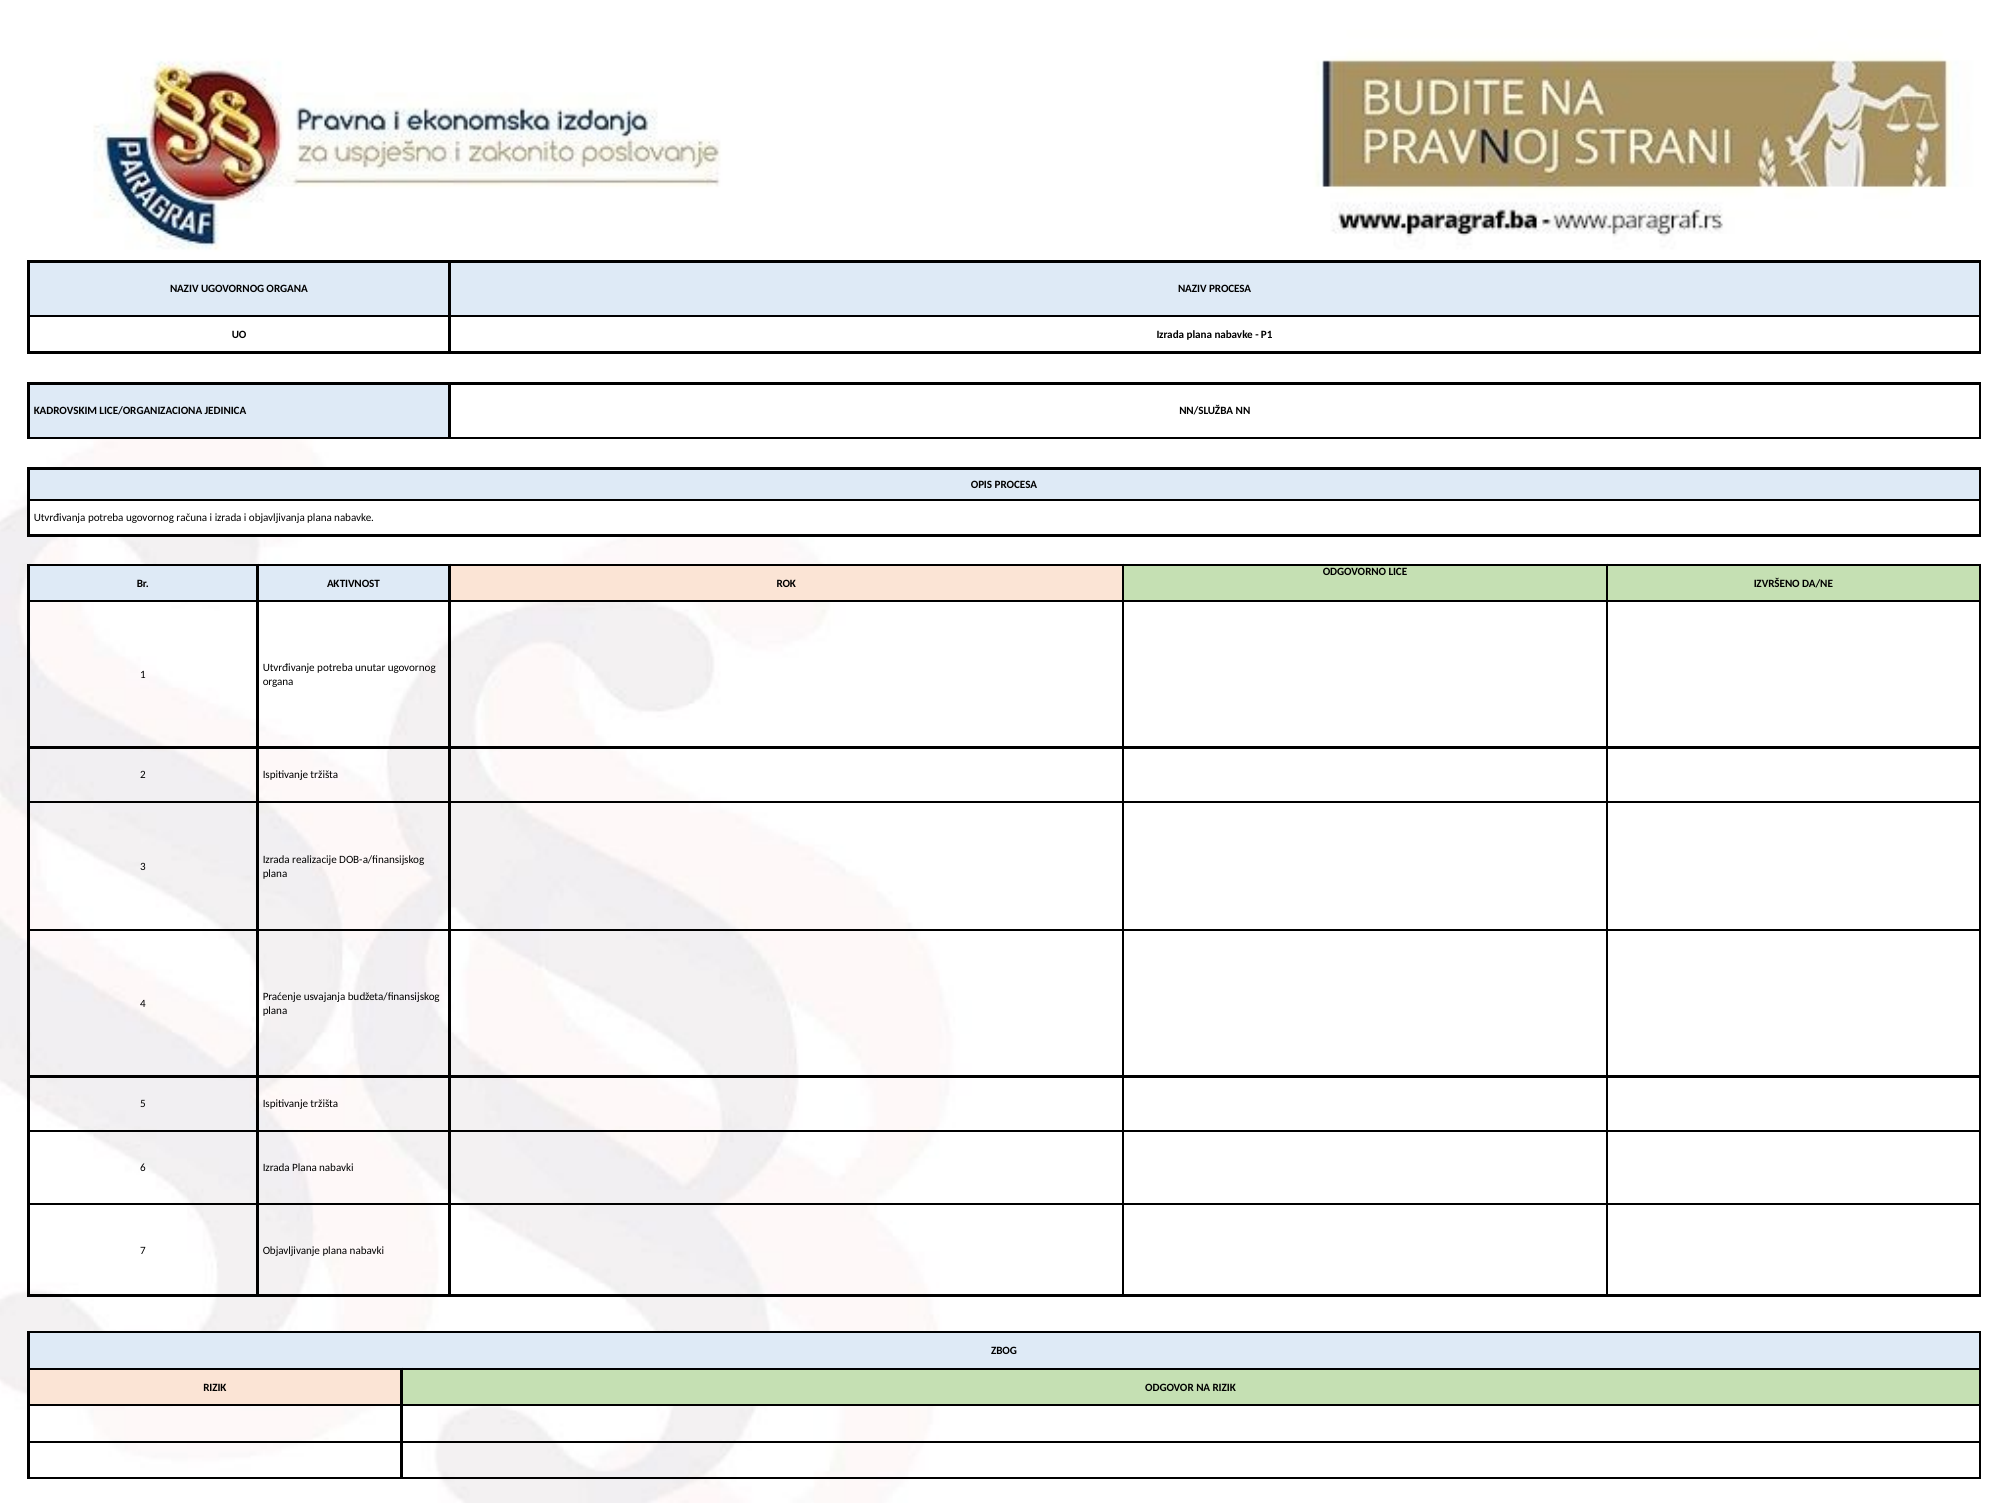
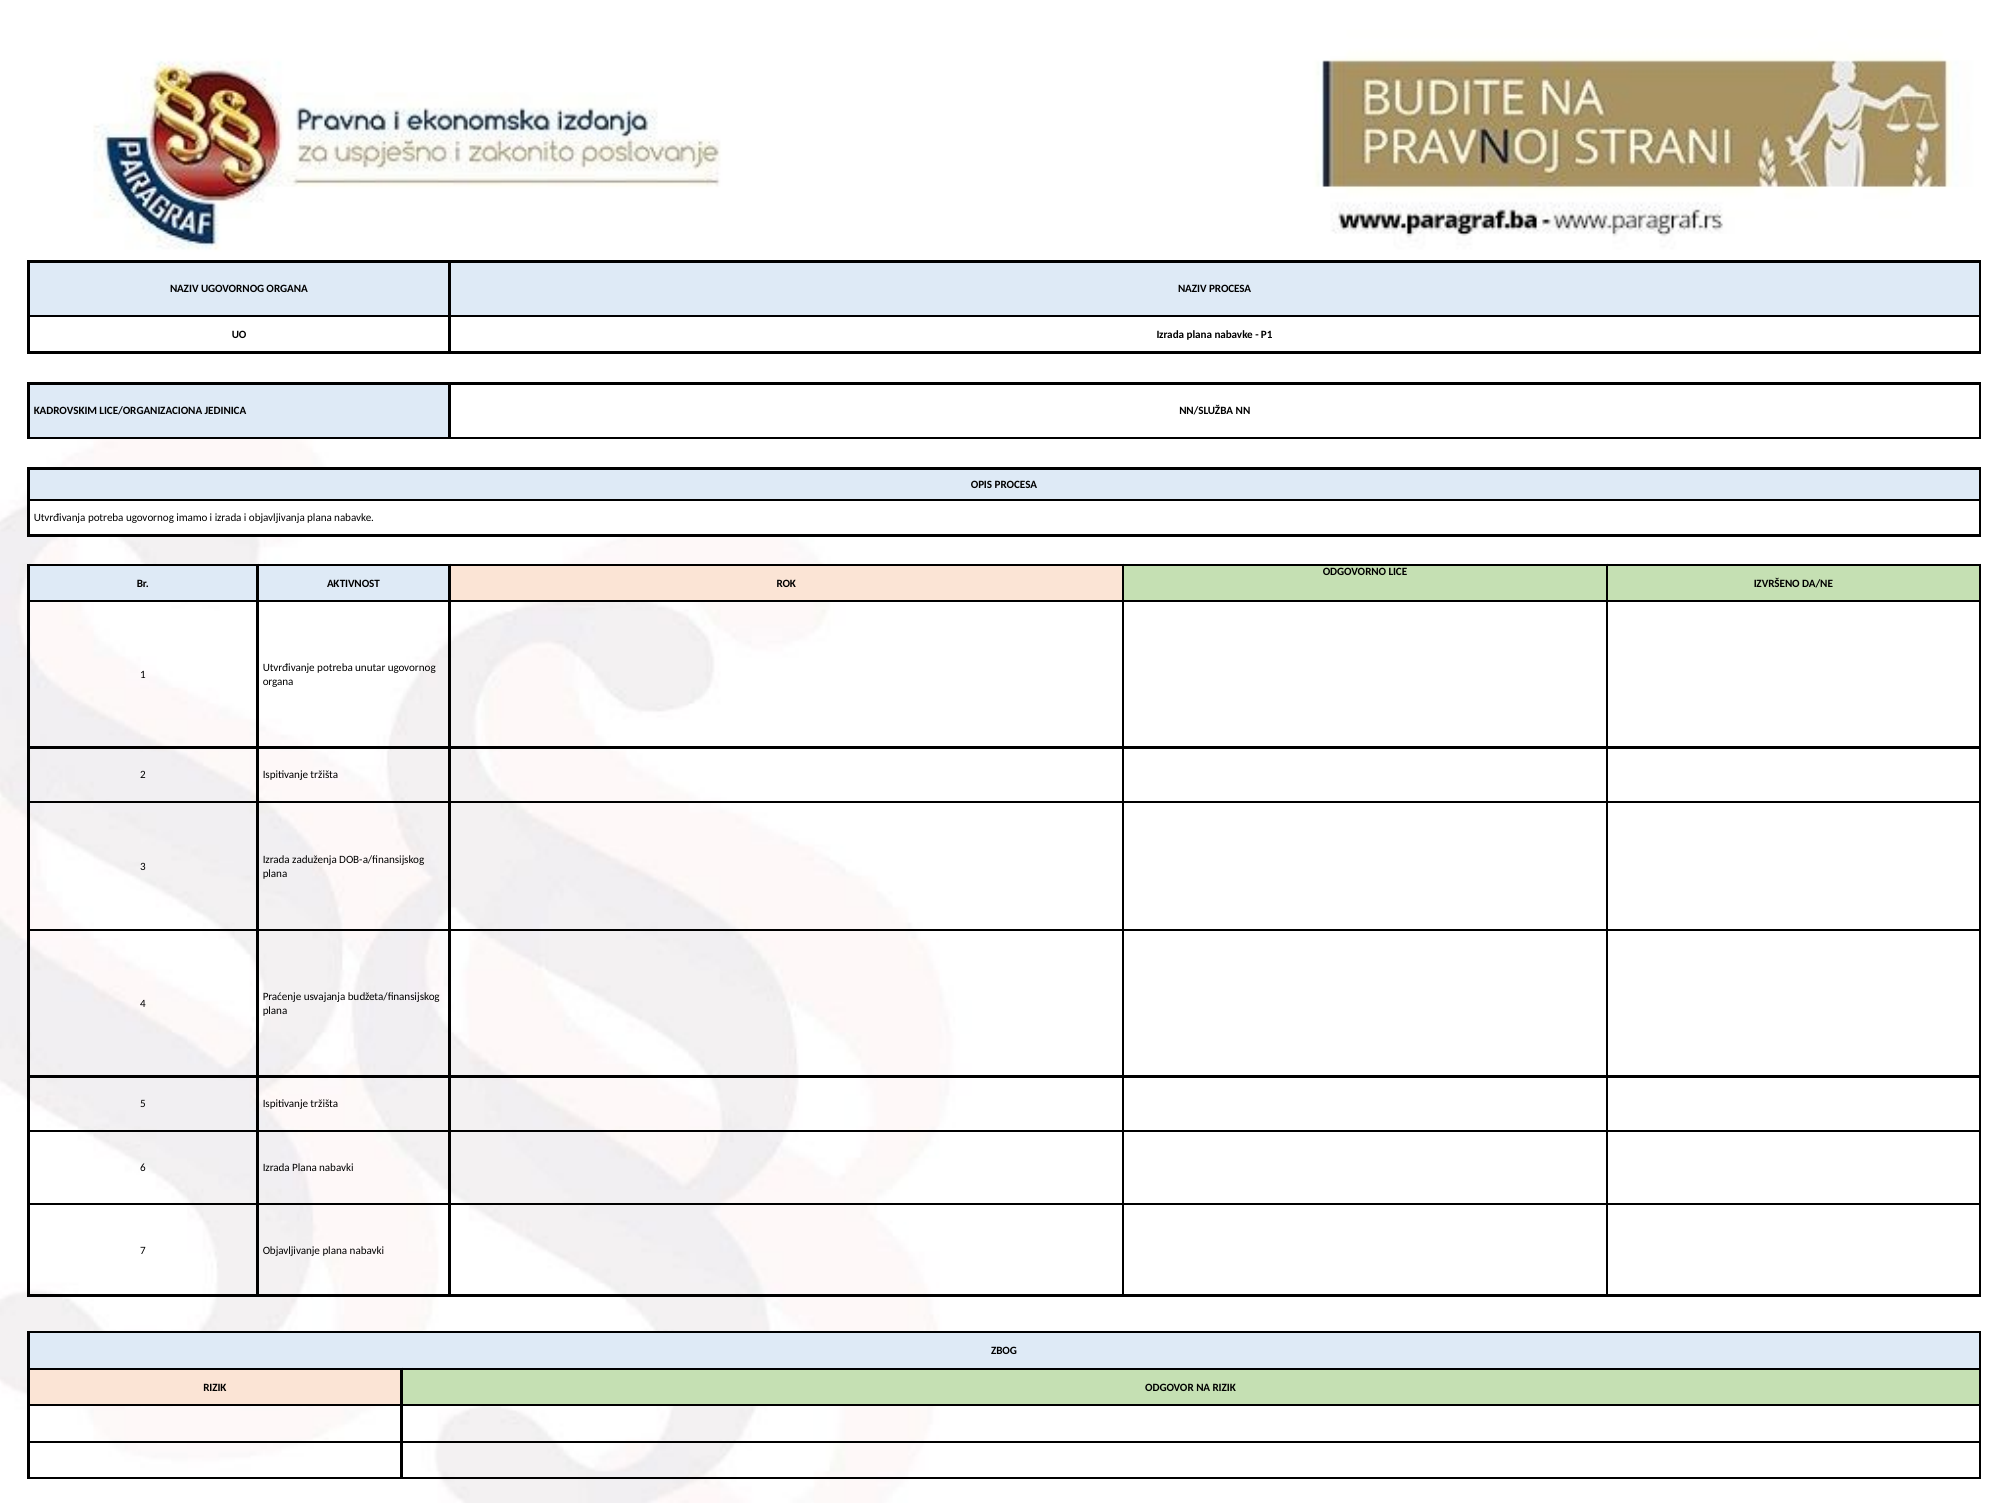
računa: računa -> imamo
realizacije: realizacije -> zaduženja
